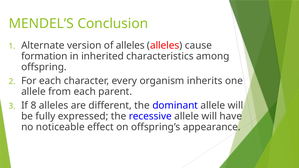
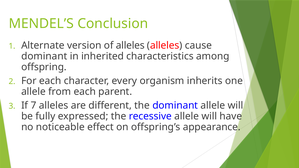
formation at (44, 56): formation -> dominant
8: 8 -> 7
